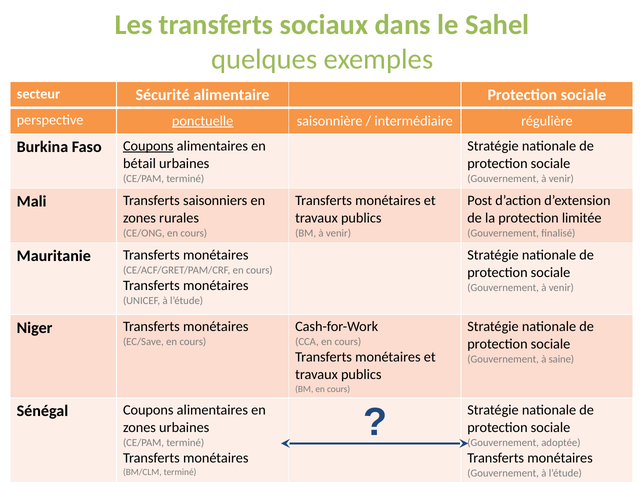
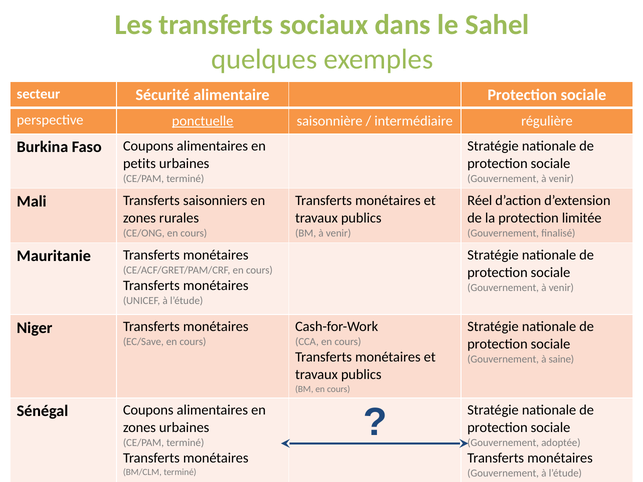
Coupons at (148, 146) underline: present -> none
bétail: bétail -> petits
Post: Post -> Réel
